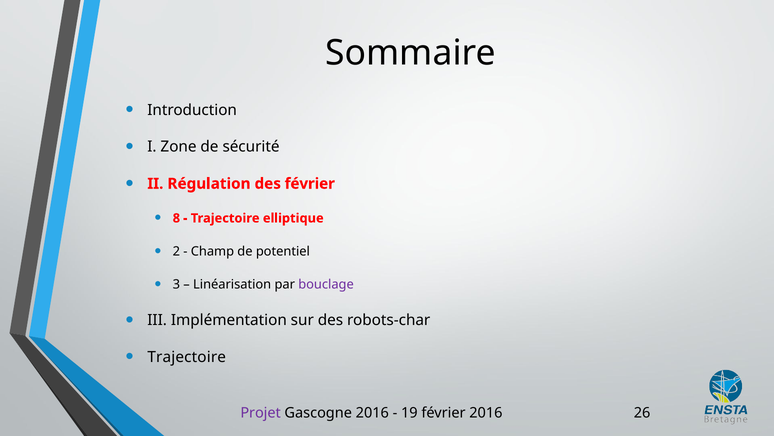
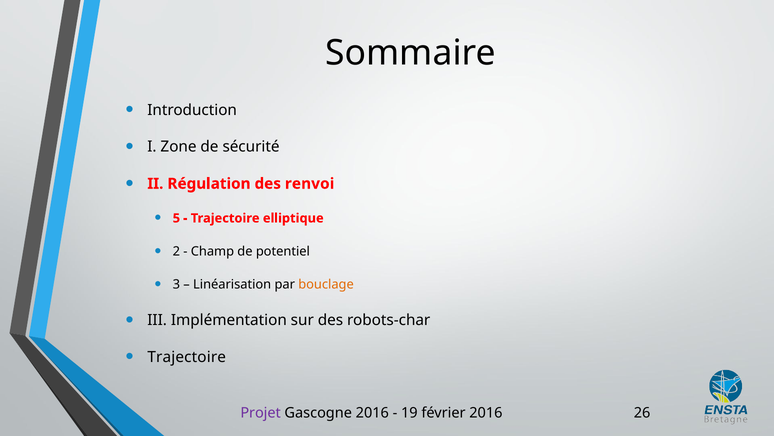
des février: février -> renvoi
8: 8 -> 5
bouclage colour: purple -> orange
